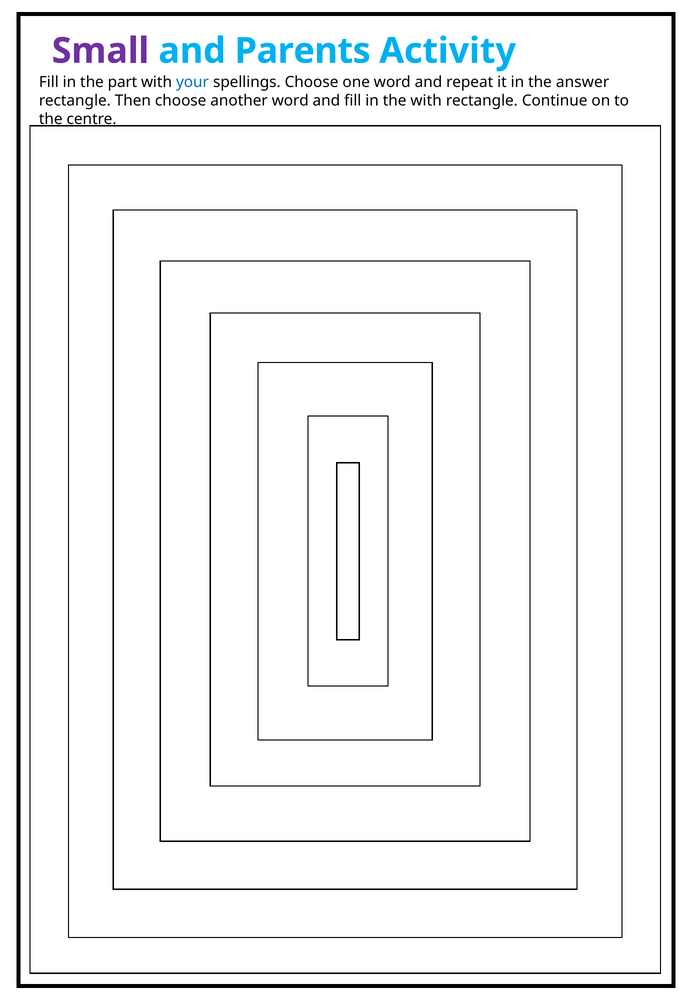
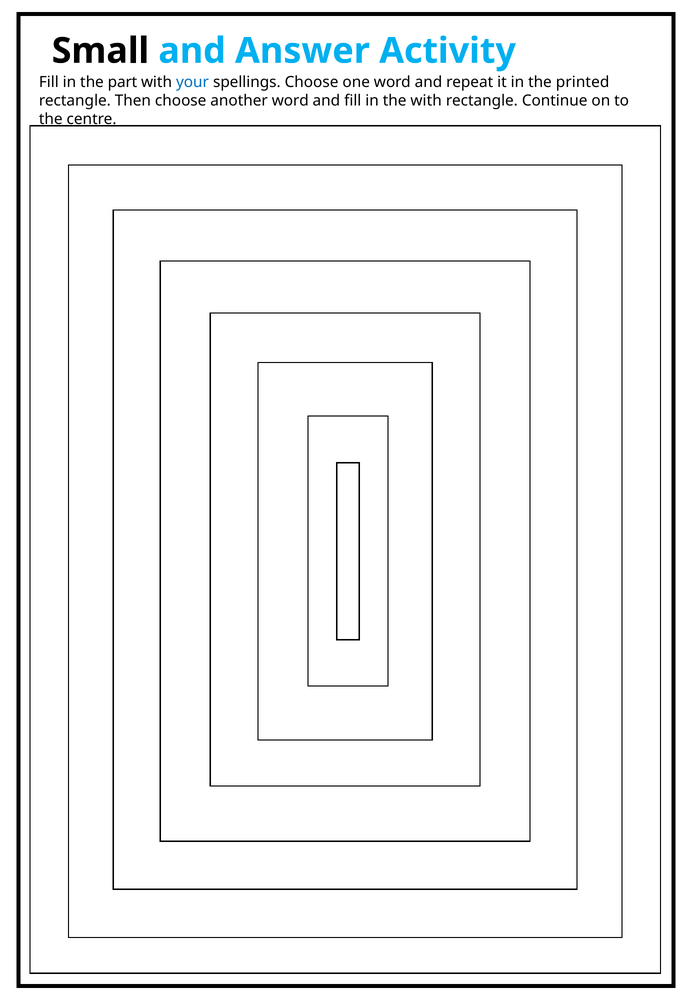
Small colour: purple -> black
Parents: Parents -> Answer
answer: answer -> printed
